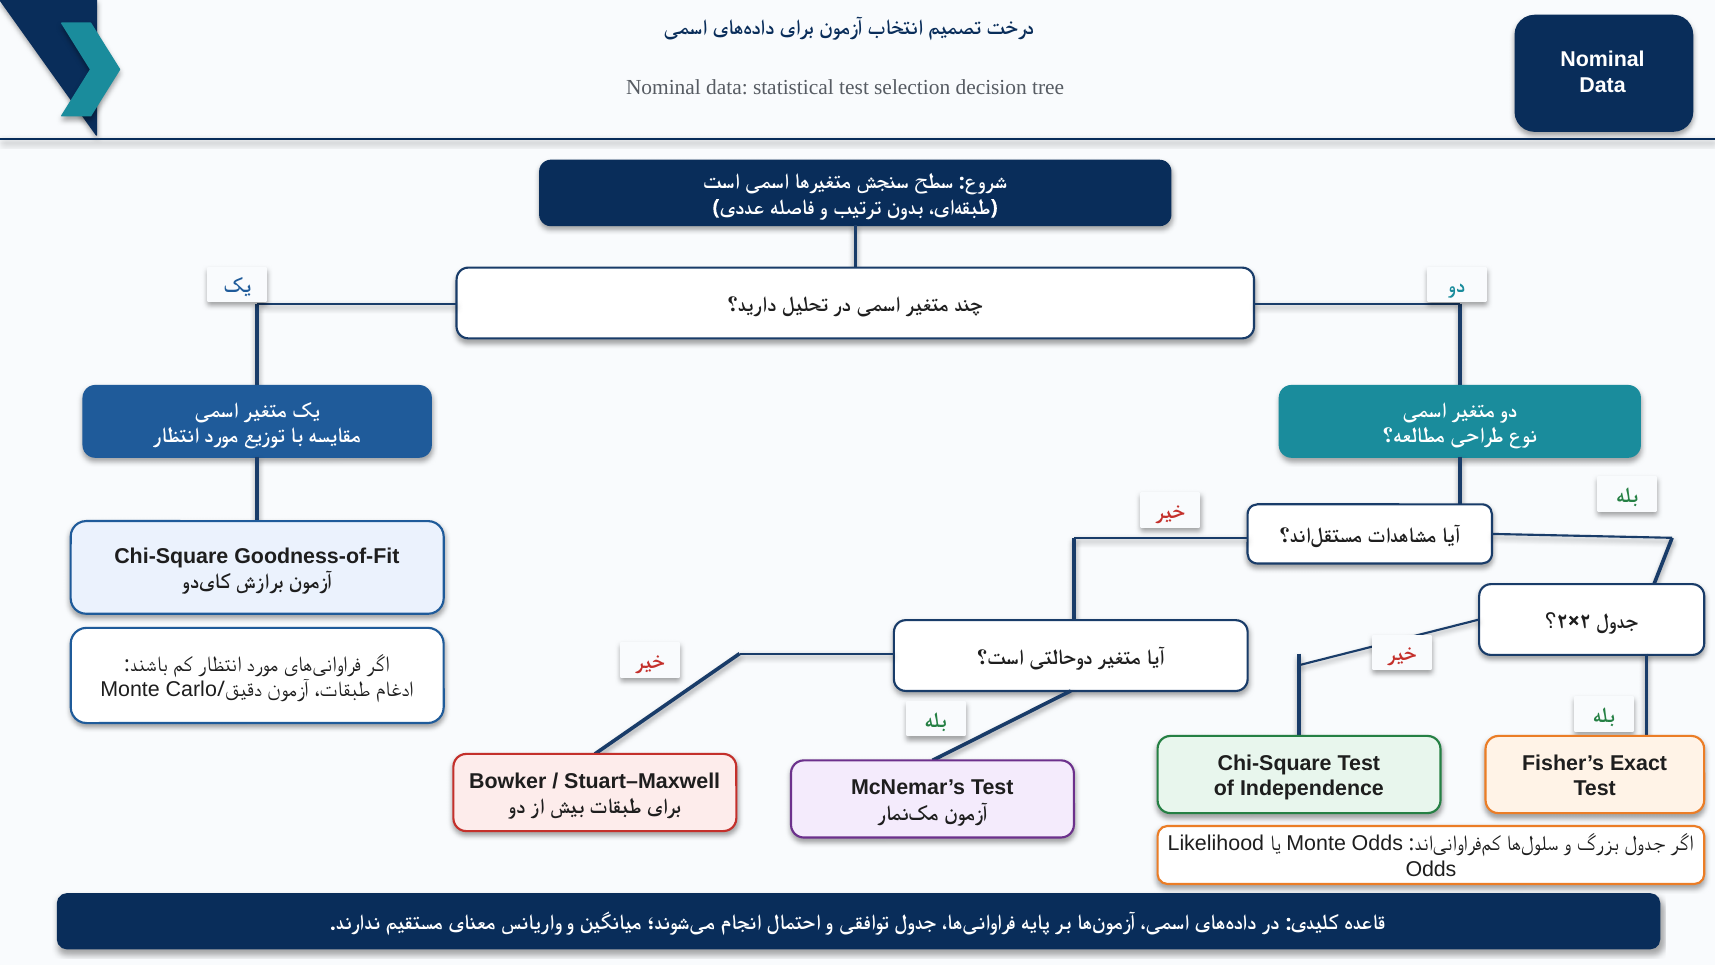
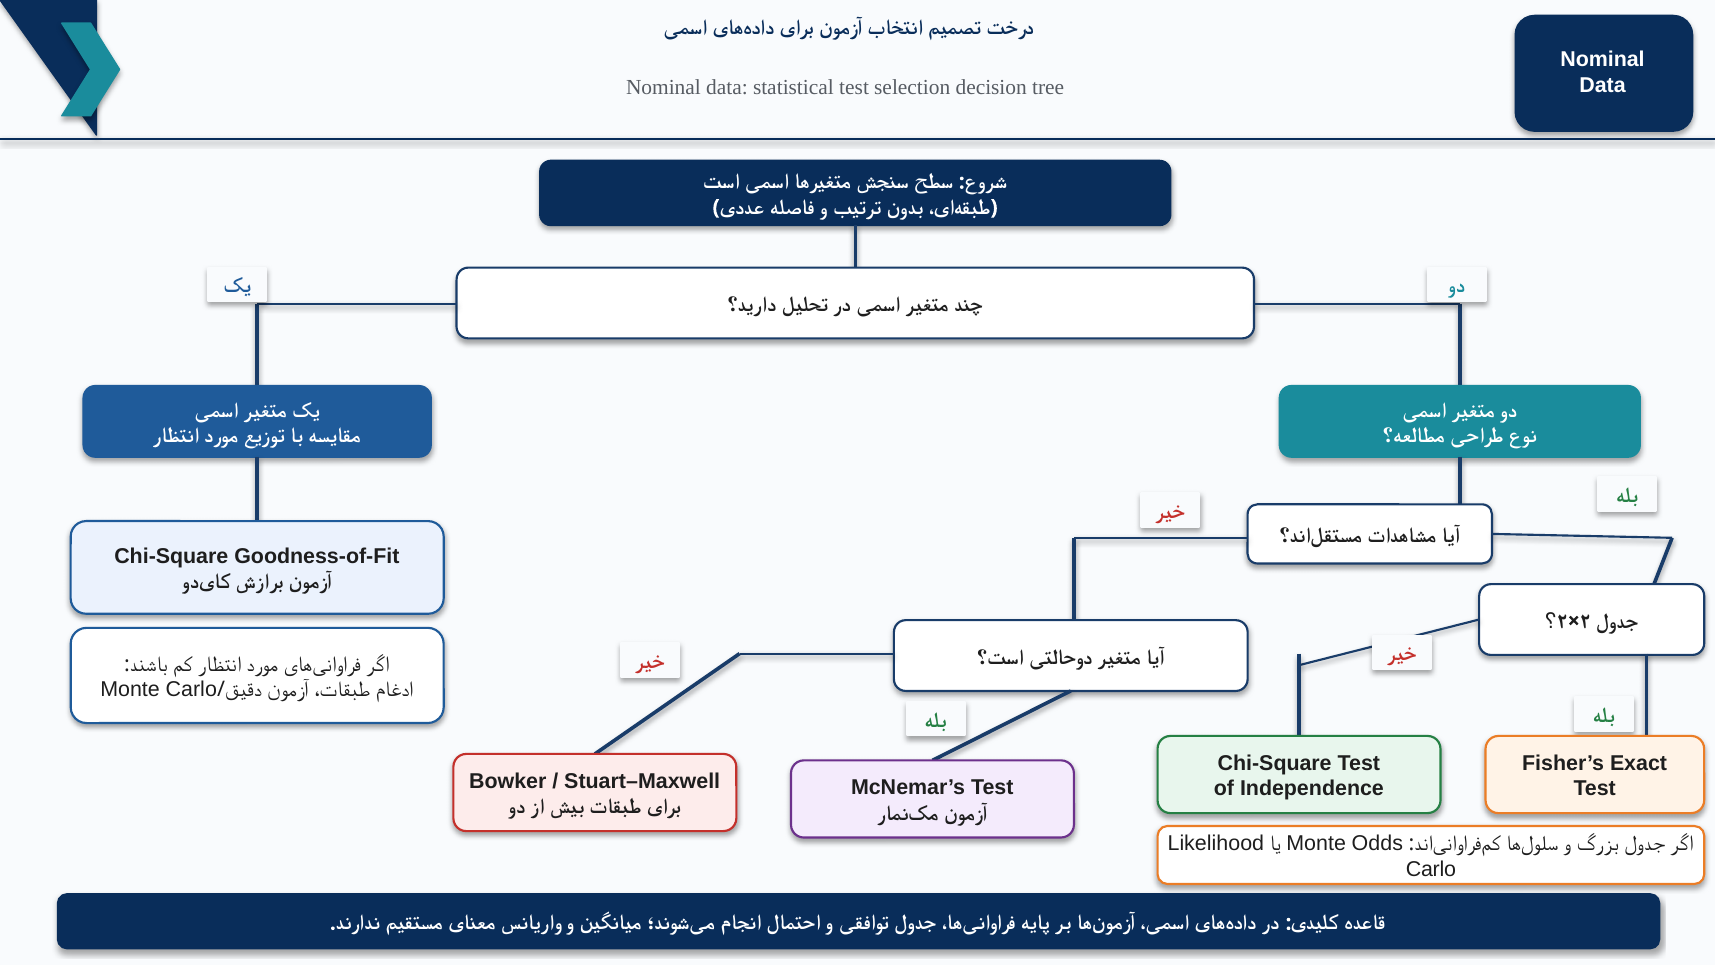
Odds at (1431, 869): Odds -> Carlo
